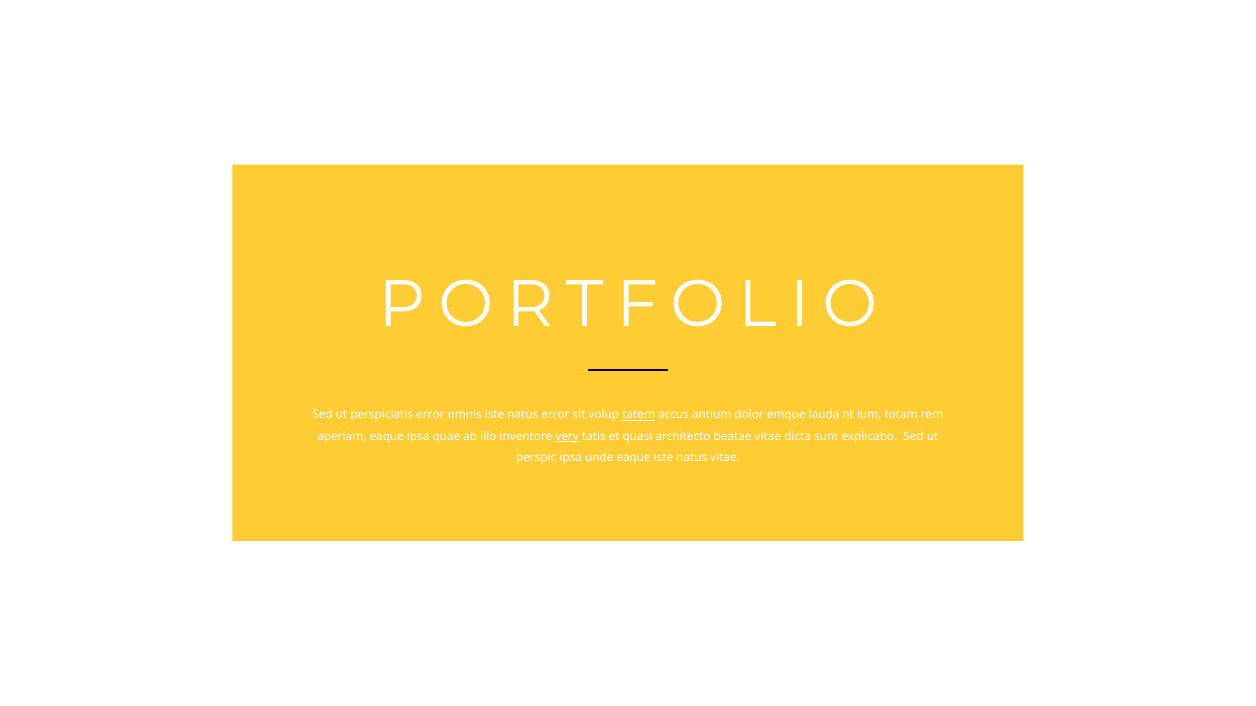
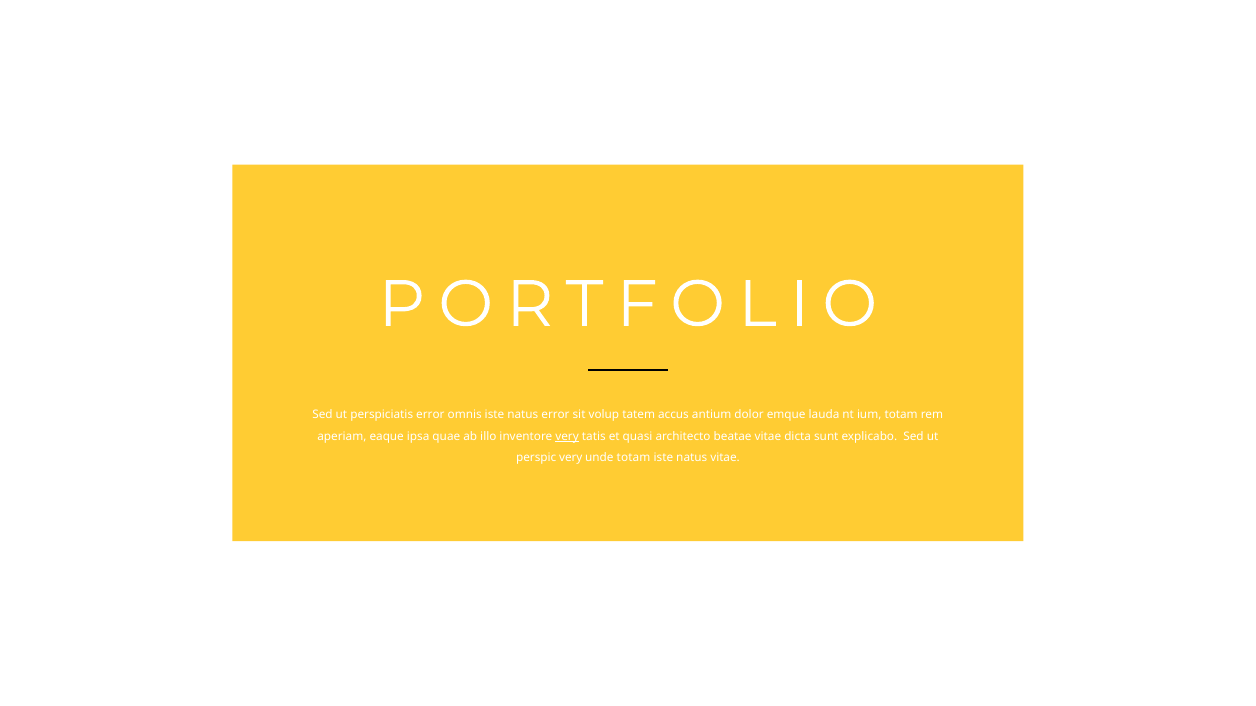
tatem underline: present -> none
perspic ipsa: ipsa -> very
unde eaque: eaque -> totam
